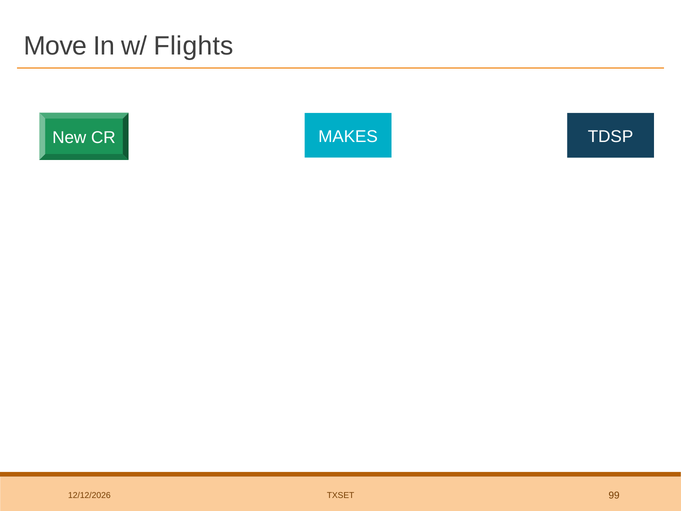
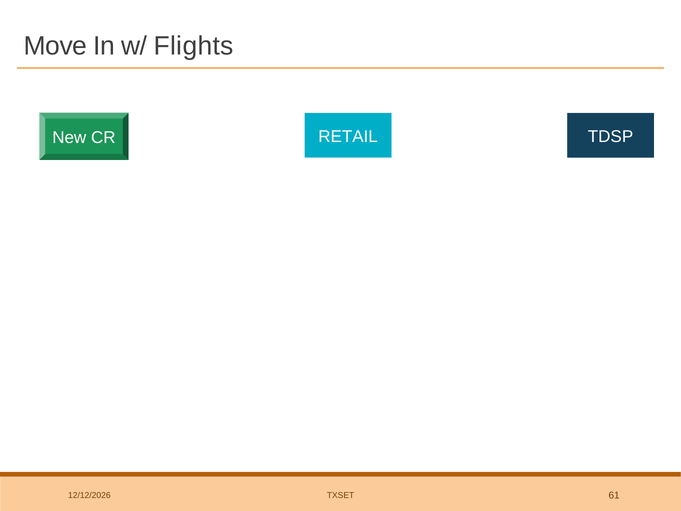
MAKES: MAKES -> RETAIL
99: 99 -> 61
